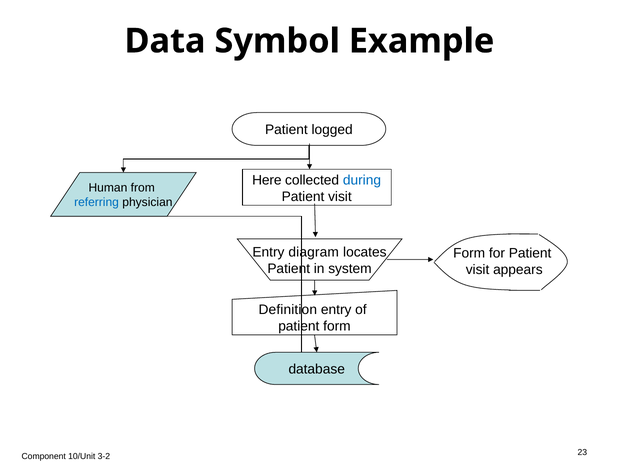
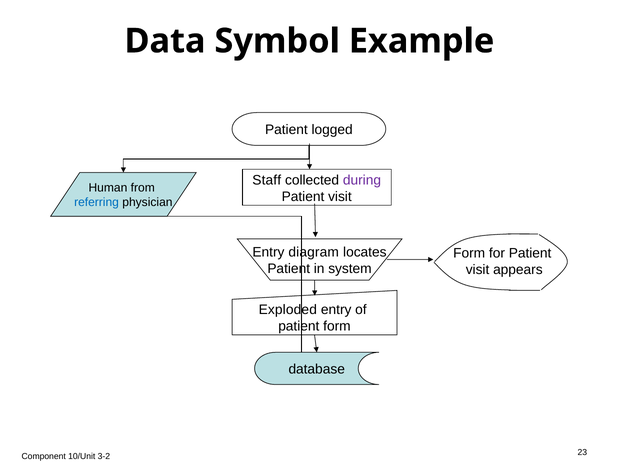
Here: Here -> Staff
during colour: blue -> purple
Definition: Definition -> Exploded
